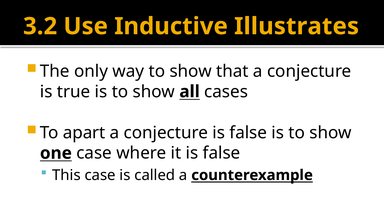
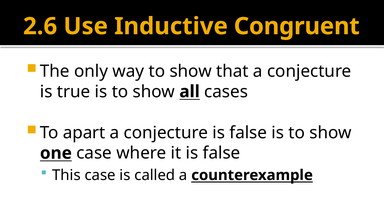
3.2: 3.2 -> 2.6
Illustrates: Illustrates -> Congruent
